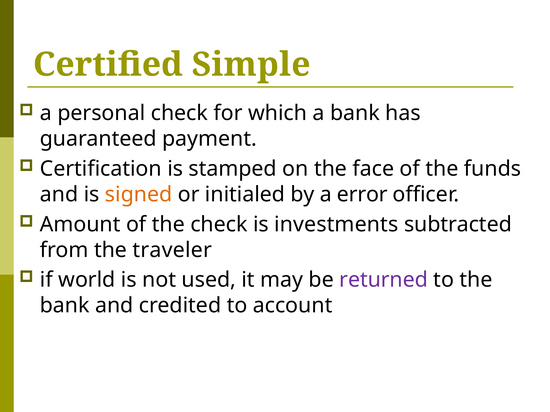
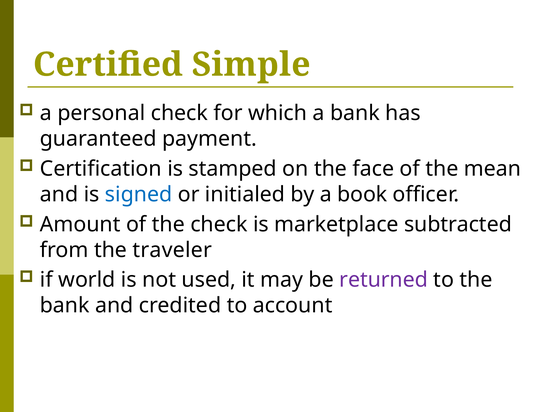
funds: funds -> mean
signed colour: orange -> blue
error: error -> book
investments: investments -> marketplace
